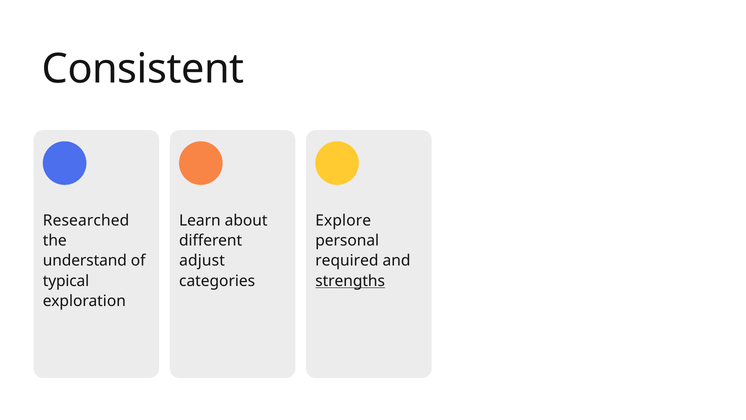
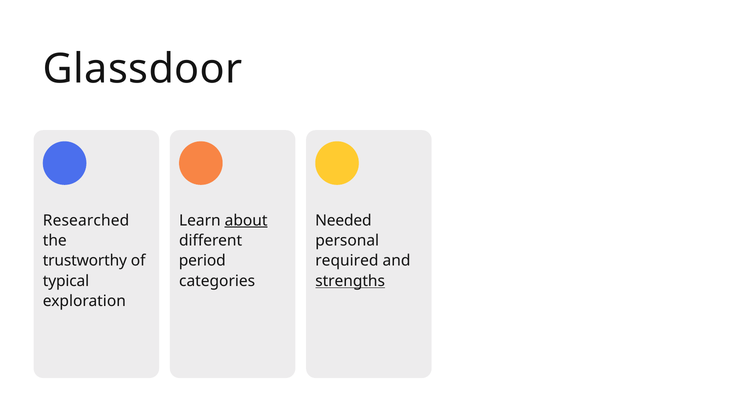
Consistent: Consistent -> Glassdoor
about underline: none -> present
Explore: Explore -> Needed
understand: understand -> trustworthy
adjust: adjust -> period
